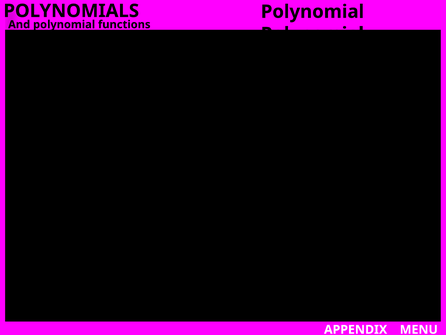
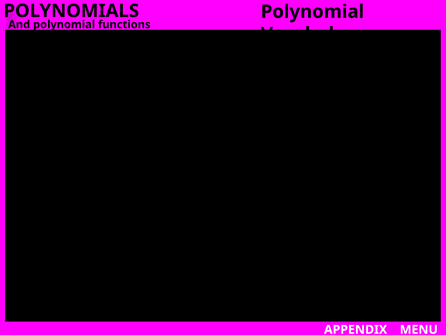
Polynomial at (312, 34): Polynomial -> Vocabulary
